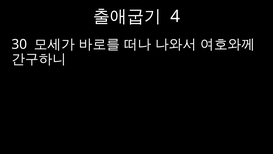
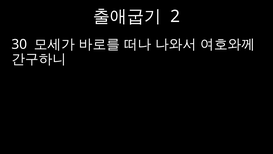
4: 4 -> 2
